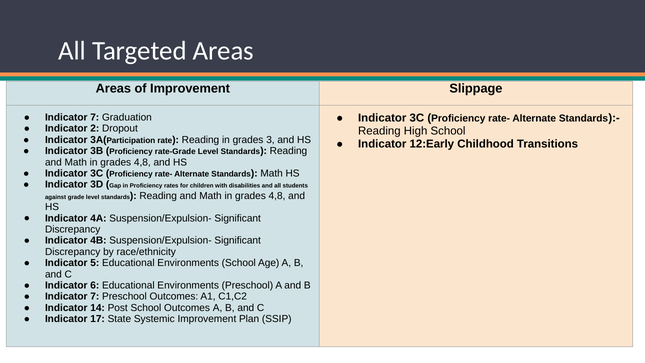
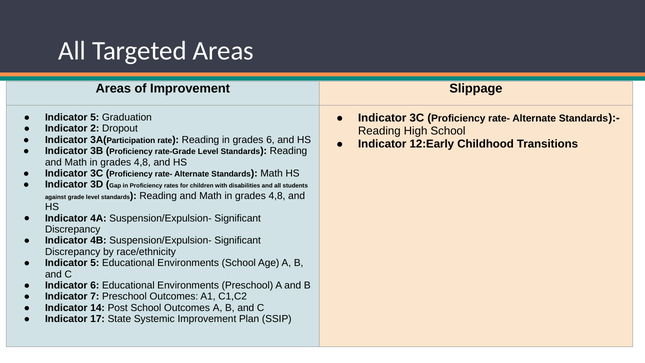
7 at (95, 117): 7 -> 5
grades 3: 3 -> 6
